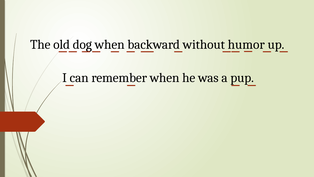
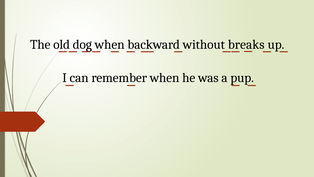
humor: humor -> breaks
